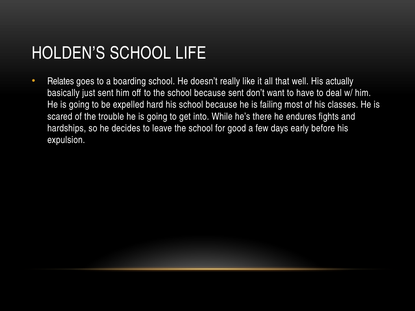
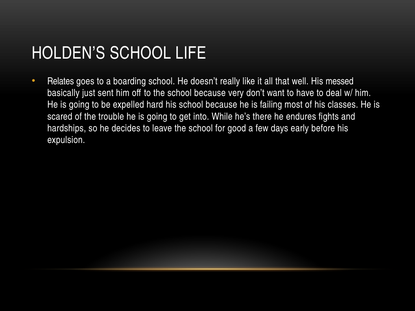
actually: actually -> messed
because sent: sent -> very
